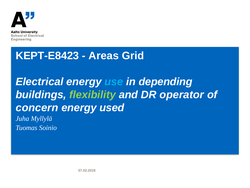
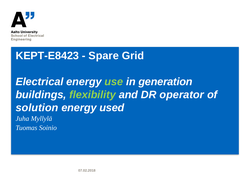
Areas: Areas -> Spare
use colour: light blue -> light green
depending: depending -> generation
concern: concern -> solution
